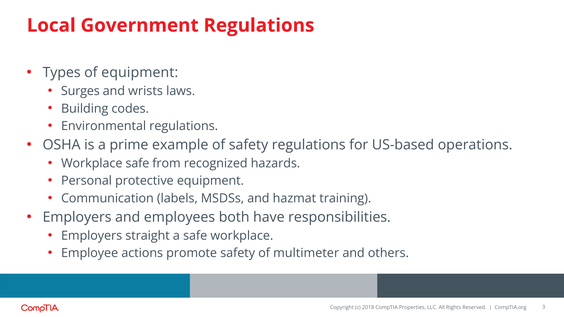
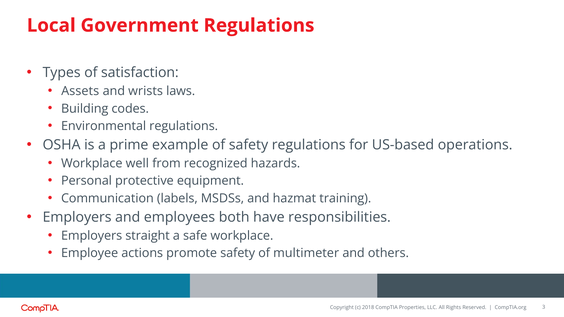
of equipment: equipment -> satisfaction
Surges: Surges -> Assets
Workplace safe: safe -> well
